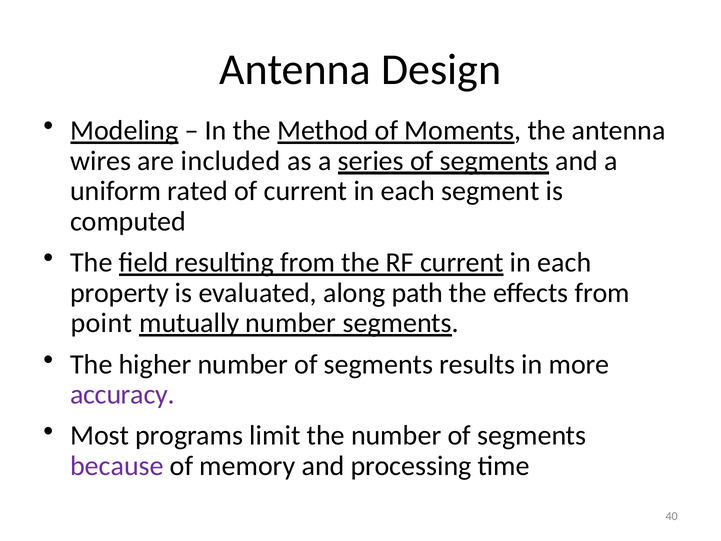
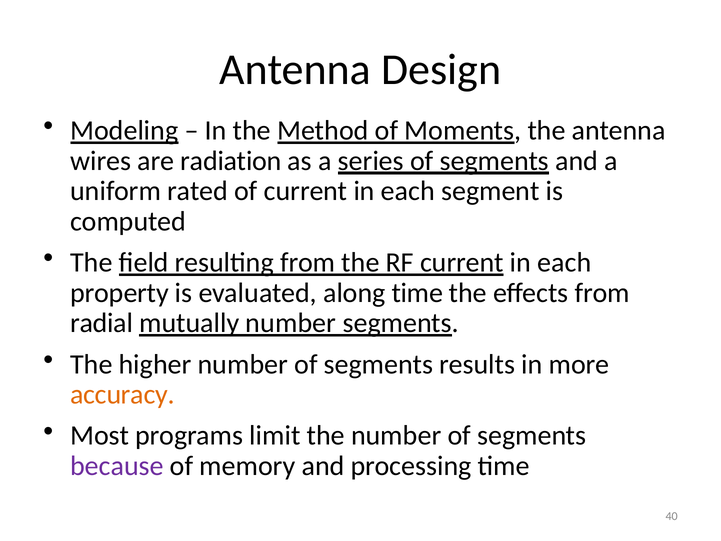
included: included -> radiation
along path: path -> time
point: point -> radial
accuracy colour: purple -> orange
